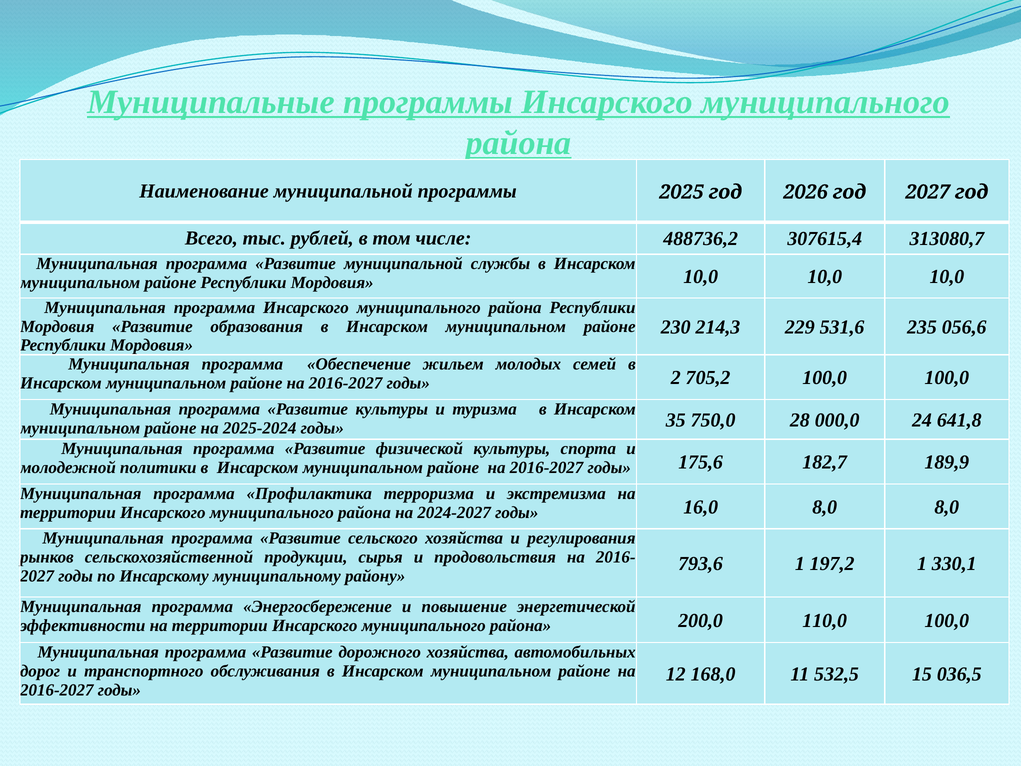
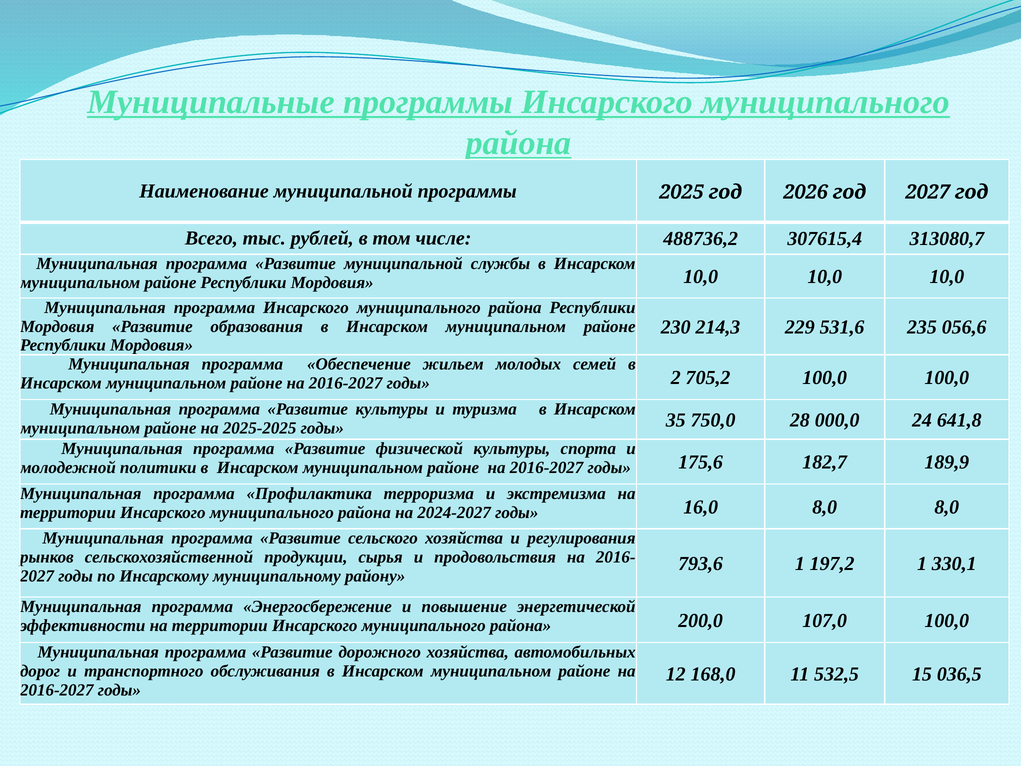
2025-2024: 2025-2024 -> 2025-2025
110,0: 110,0 -> 107,0
